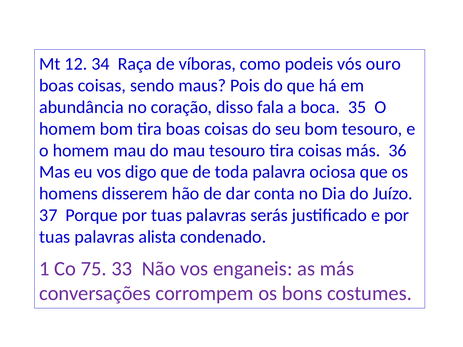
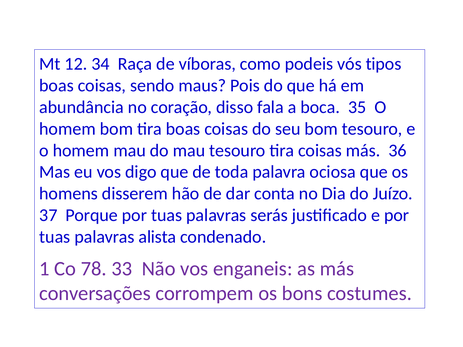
ouro: ouro -> tipos
75: 75 -> 78
